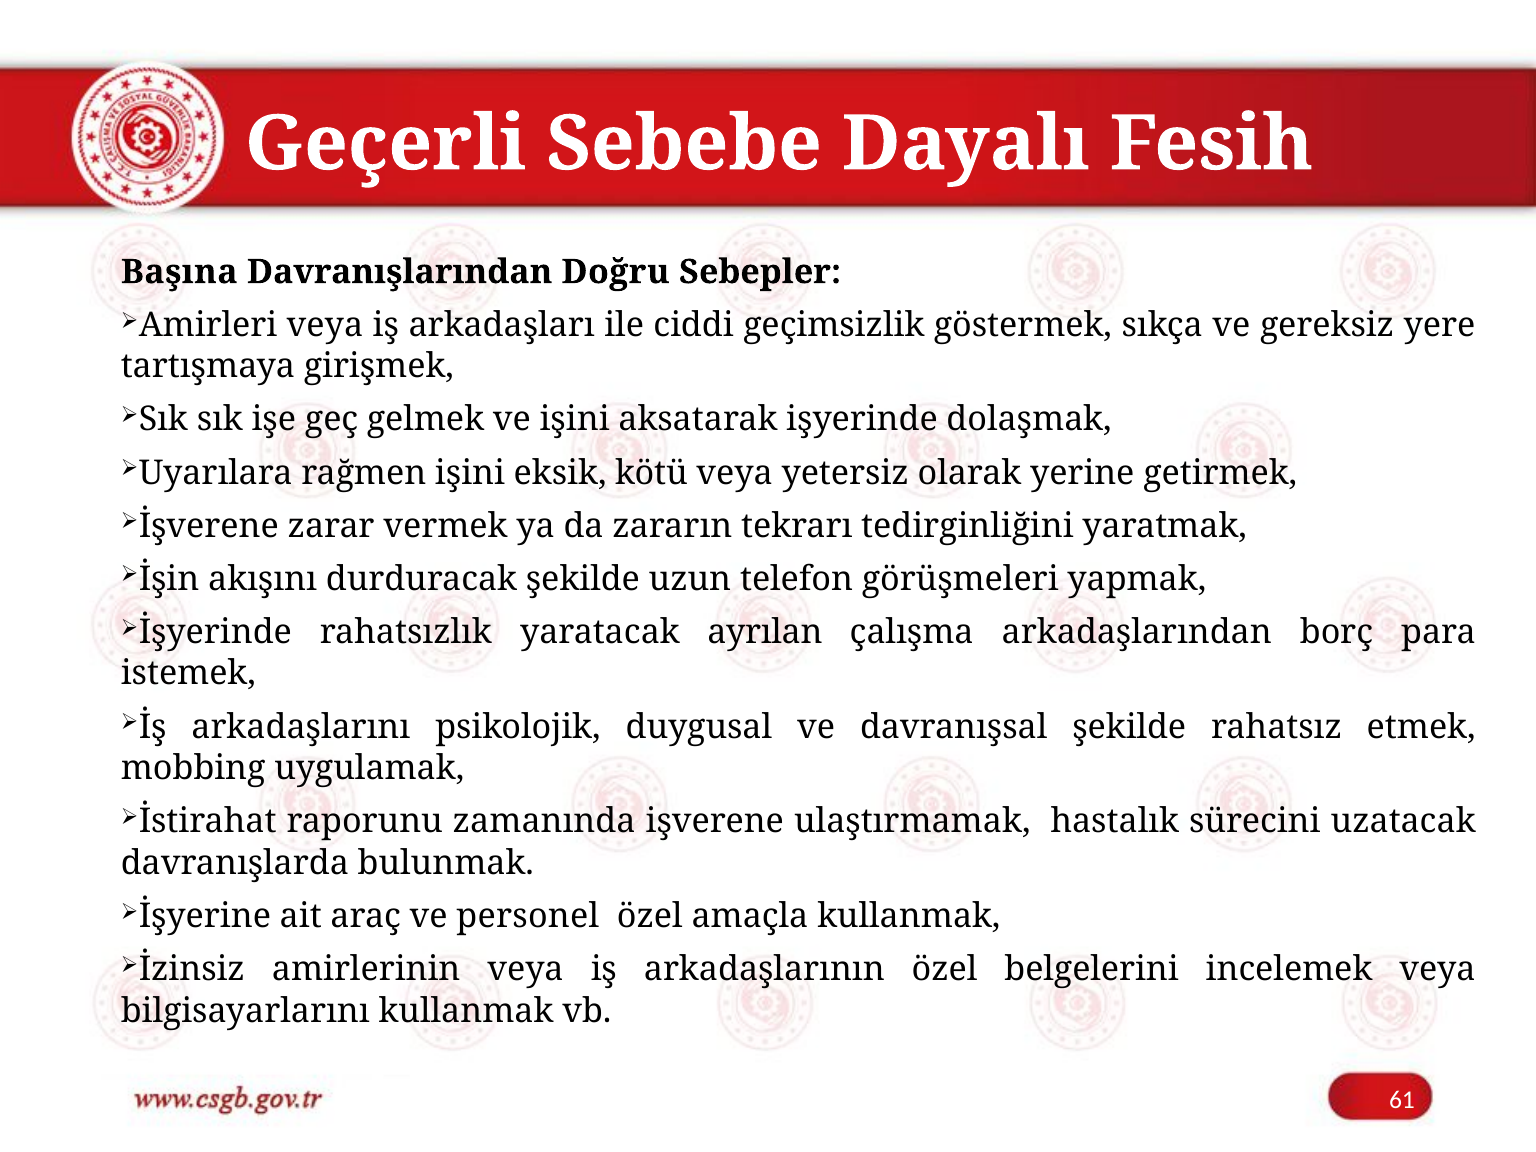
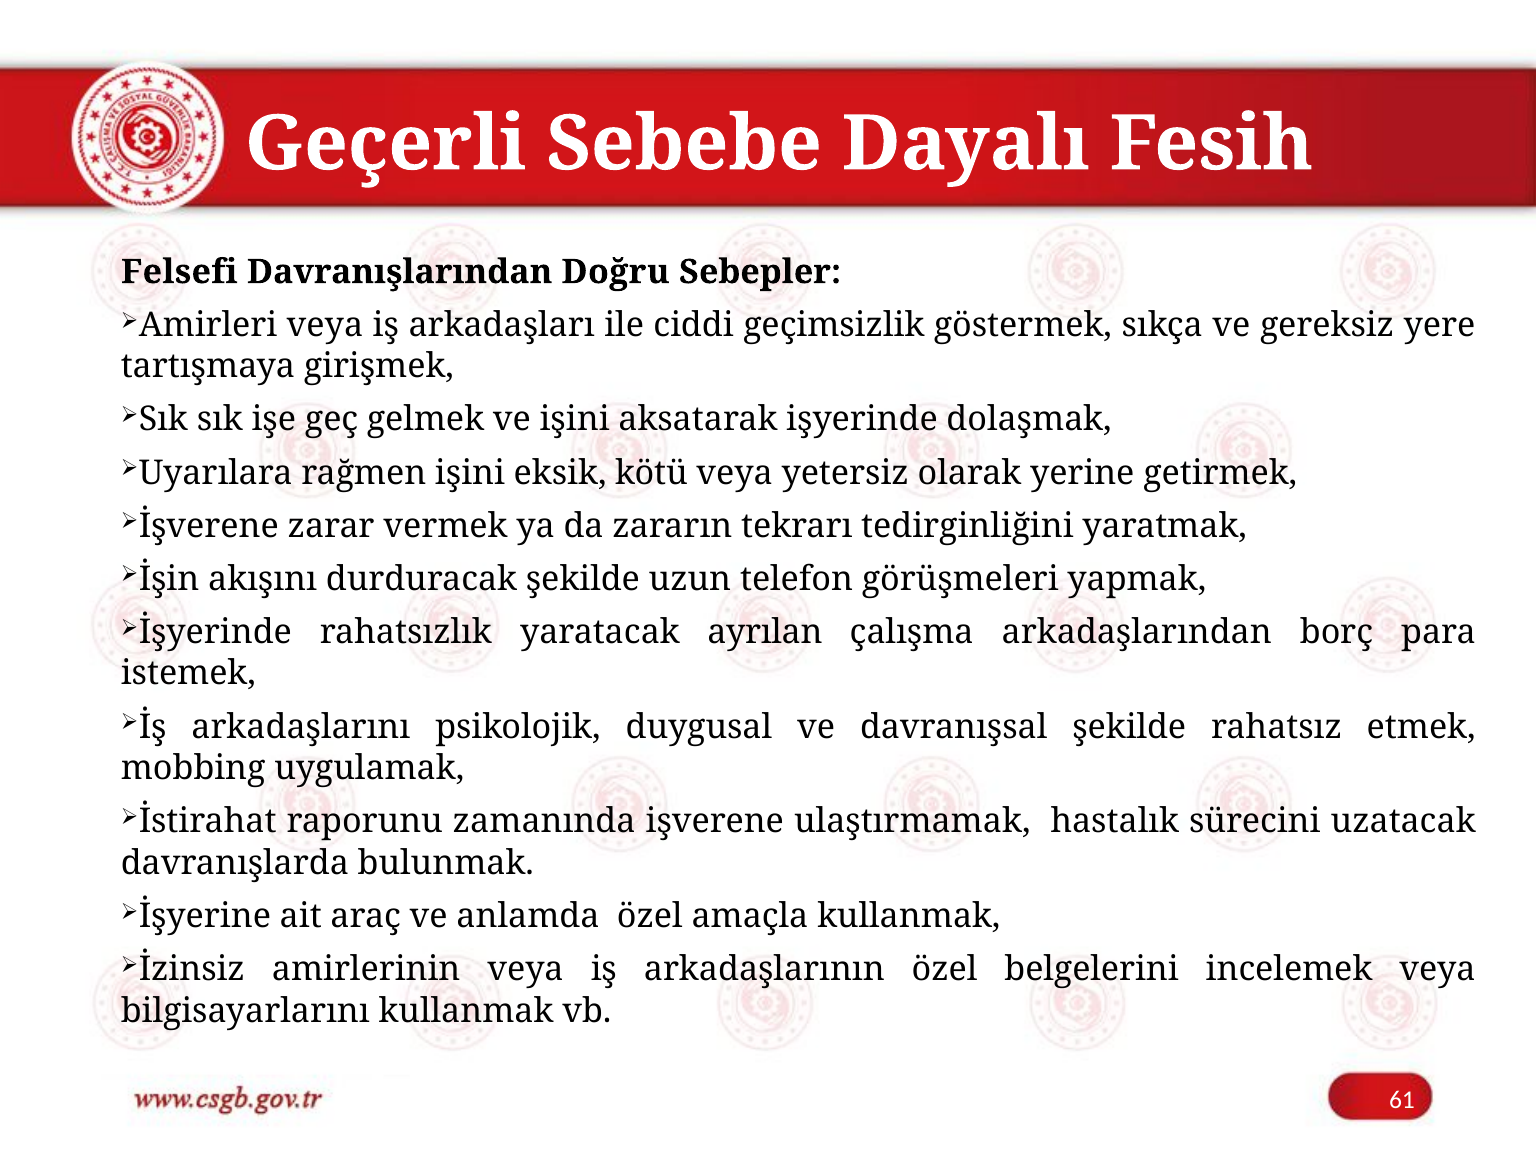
Başına: Başına -> Felsefi
personel: personel -> anlamda
